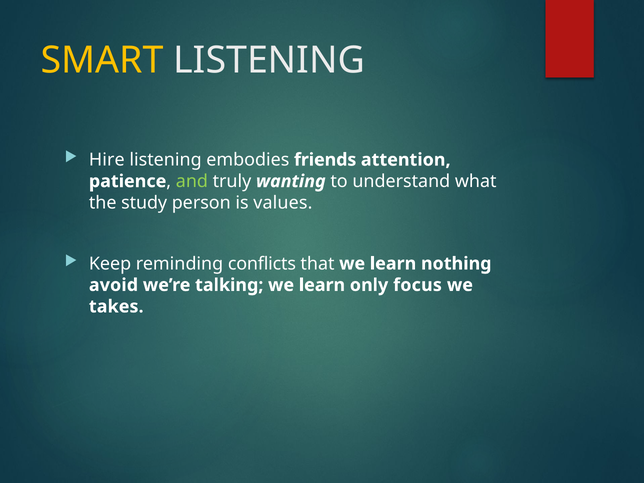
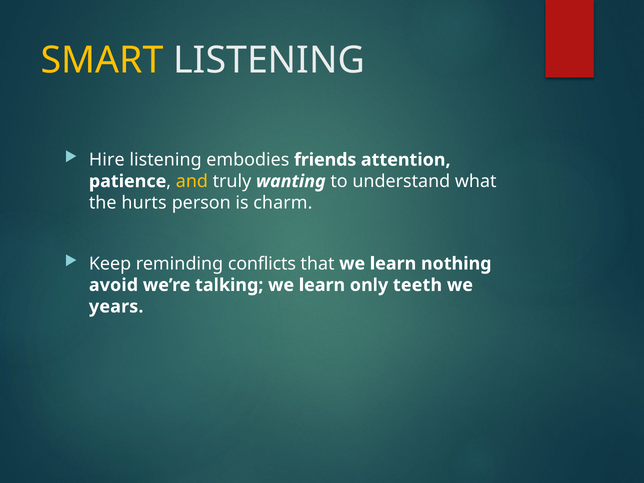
and colour: light green -> yellow
study: study -> hurts
values: values -> charm
focus: focus -> teeth
takes: takes -> years
